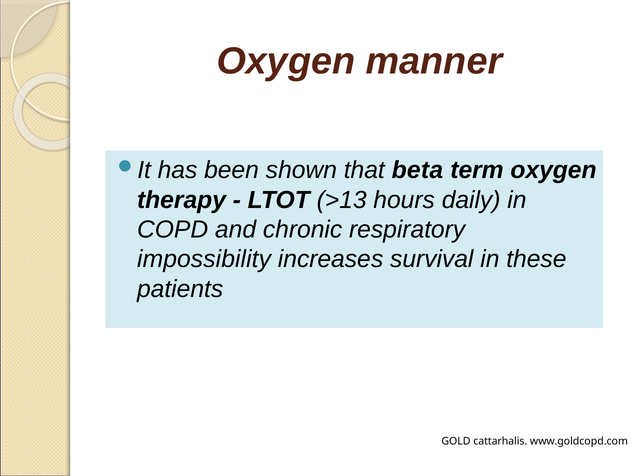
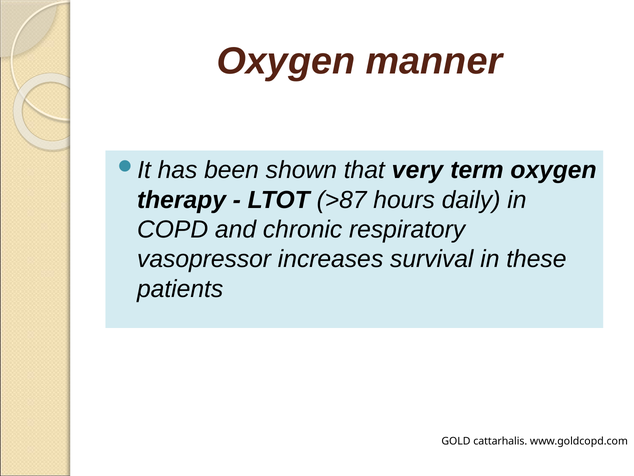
beta: beta -> very
>13: >13 -> >87
impossibility: impossibility -> vasopressor
